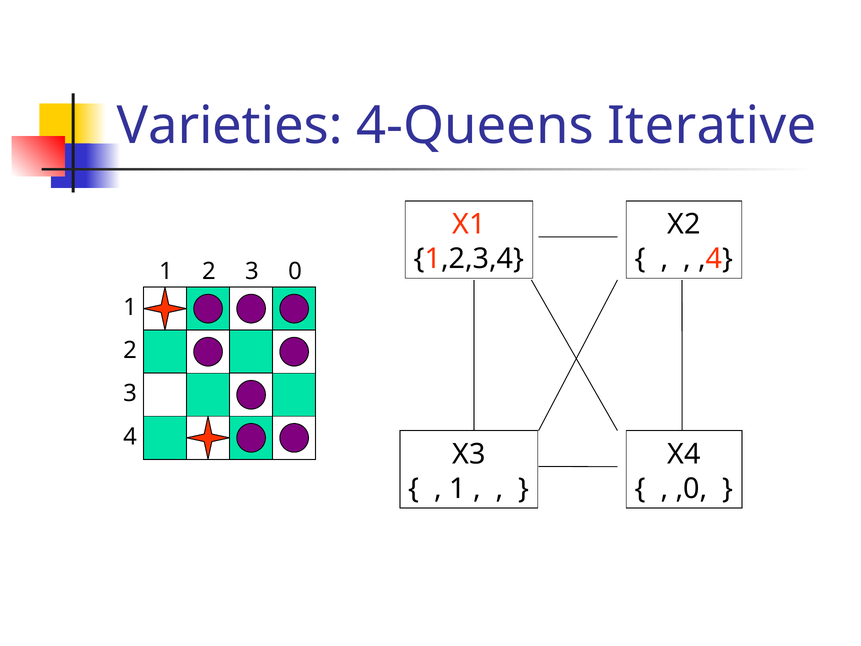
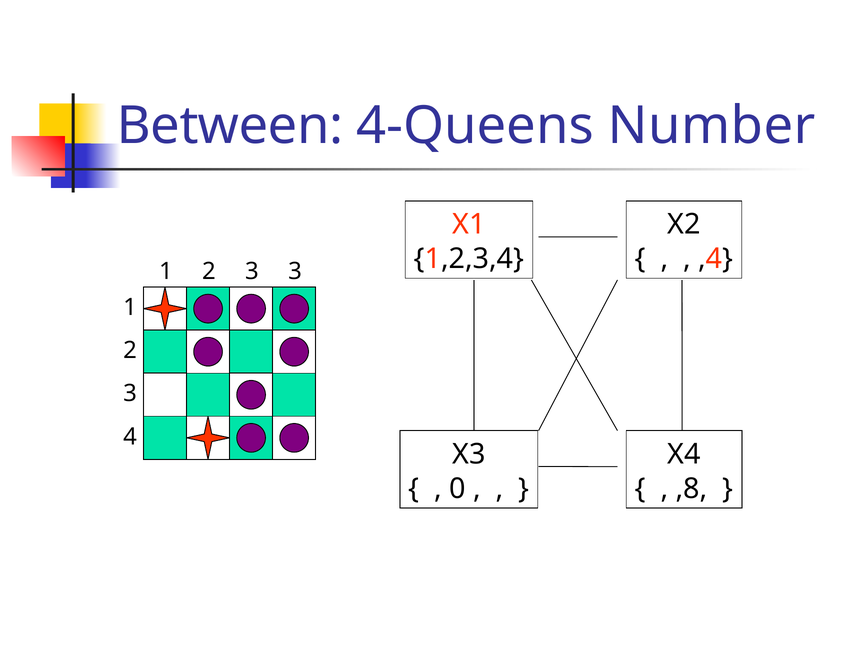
Varieties: Varieties -> Between
Iterative: Iterative -> Number
2 0: 0 -> 3
1 at (458, 488): 1 -> 0
,0: ,0 -> ,8
